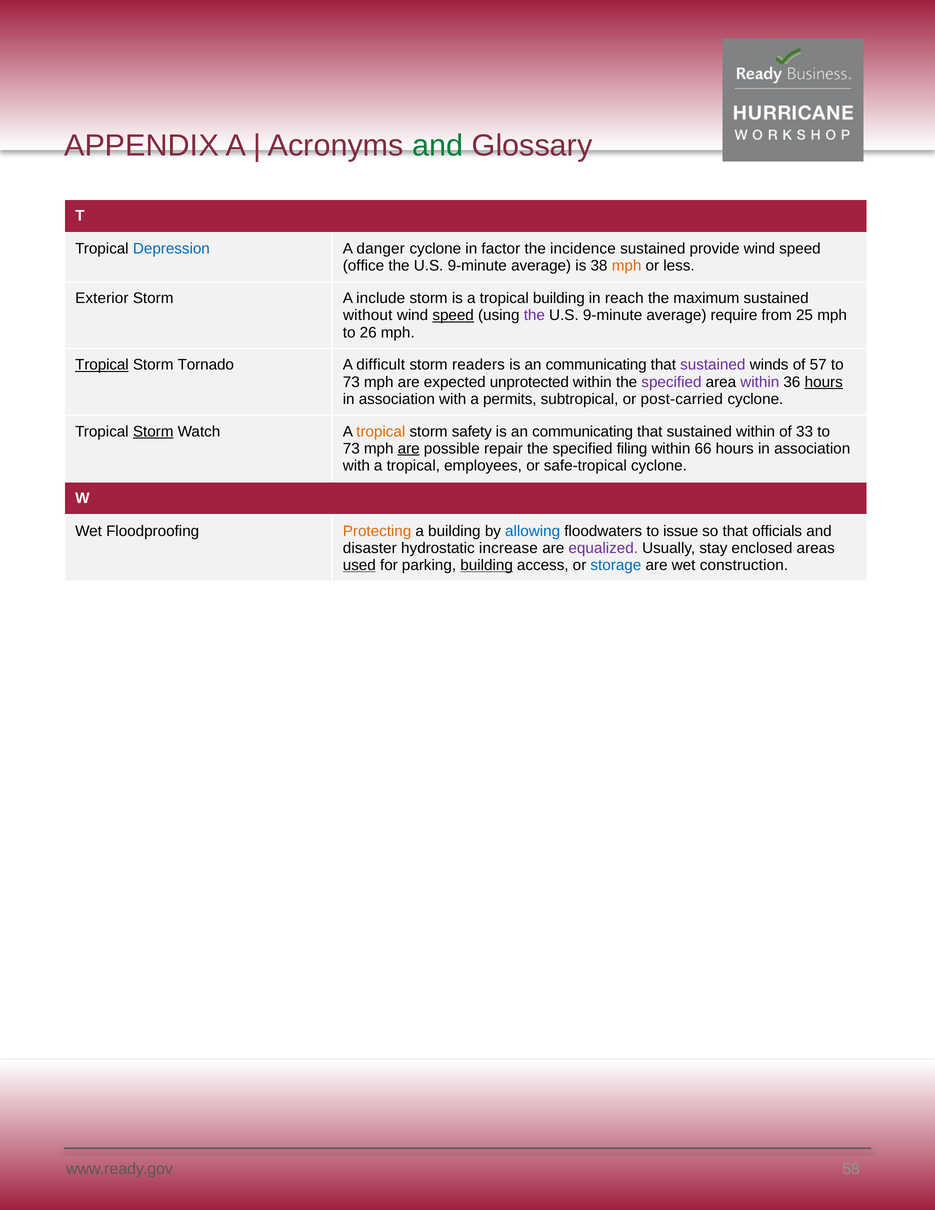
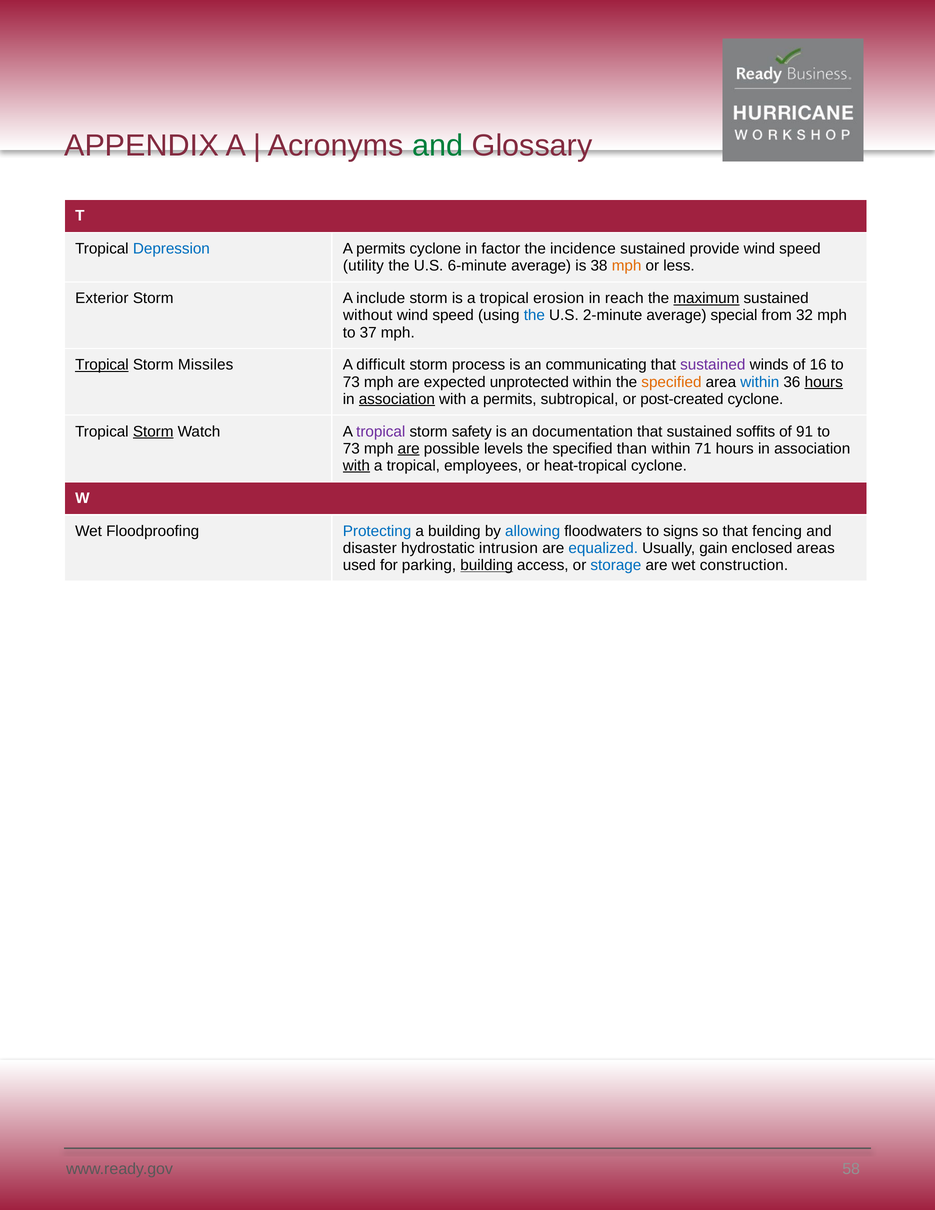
danger at (381, 249): danger -> permits
office: office -> utility
9-minute at (477, 266): 9-minute -> 6-minute
tropical building: building -> erosion
maximum underline: none -> present
speed at (453, 315) underline: present -> none
the at (534, 315) colour: purple -> blue
9-minute at (613, 315): 9-minute -> 2-minute
require: require -> special
25: 25 -> 32
26: 26 -> 37
Tornado: Tornado -> Missiles
readers: readers -> process
57: 57 -> 16
specified at (671, 382) colour: purple -> orange
within at (760, 382) colour: purple -> blue
association at (397, 399) underline: none -> present
post-carried: post-carried -> post-created
tropical at (381, 431) colour: orange -> purple
communicating at (583, 431): communicating -> documentation
sustained within: within -> soffits
33: 33 -> 91
repair: repair -> levels
filing: filing -> than
66: 66 -> 71
with at (356, 466) underline: none -> present
safe-tropical: safe-tropical -> heat-tropical
Protecting colour: orange -> blue
issue: issue -> signs
officials: officials -> fencing
increase: increase -> intrusion
equalized colour: purple -> blue
stay: stay -> gain
used underline: present -> none
